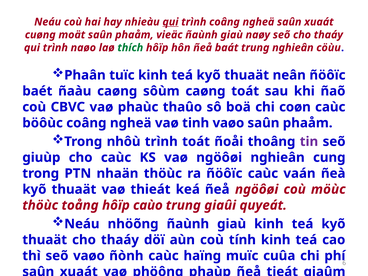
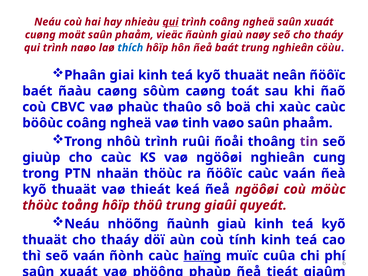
thích colour: green -> blue
tuïc: tuïc -> giai
coøn: coøn -> xaùc
trình toát: toát -> ruûi
caùo: caùo -> thöû
seõ vaøo: vaøo -> vaán
haïng underline: none -> present
